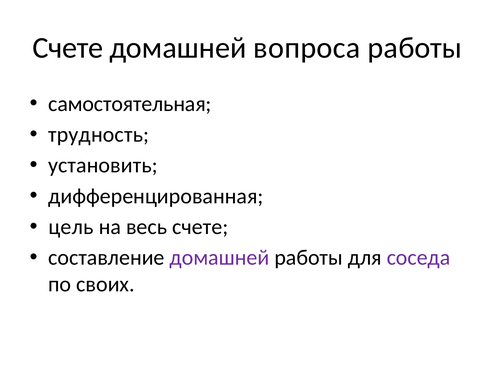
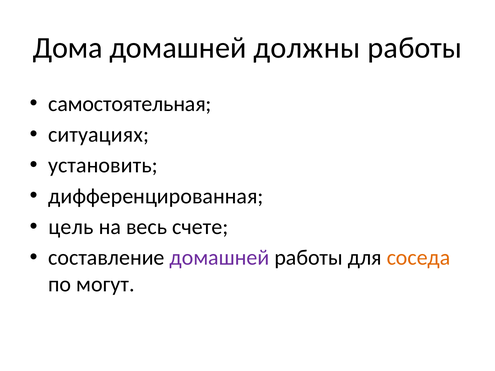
Счете at (68, 48): Счете -> Дома
вопроса: вопроса -> должны
трудность: трудность -> ситуациях
соседа colour: purple -> orange
своих: своих -> могут
